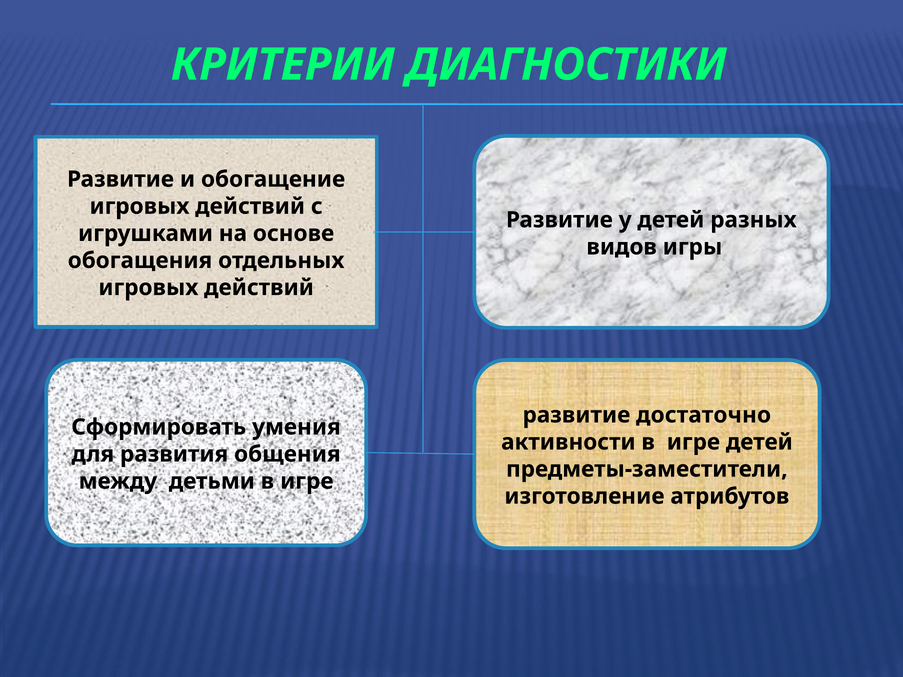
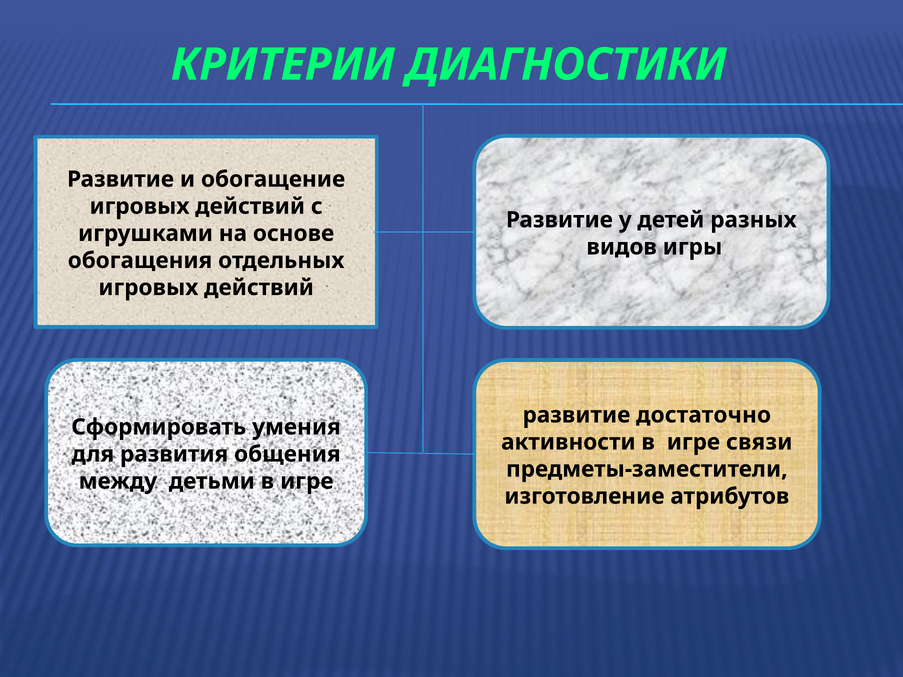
игре детей: детей -> связи
